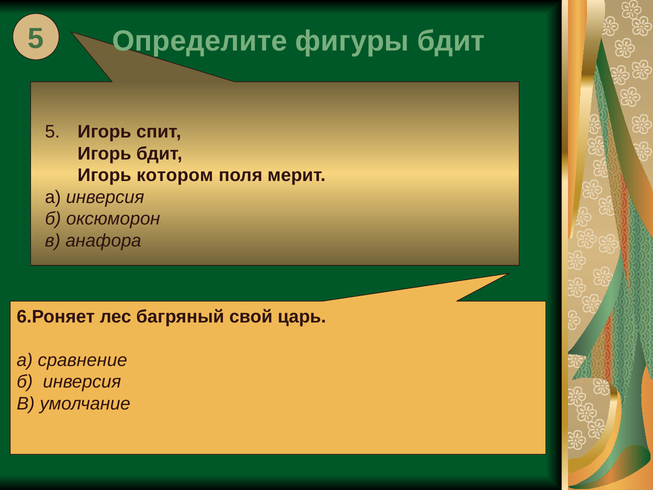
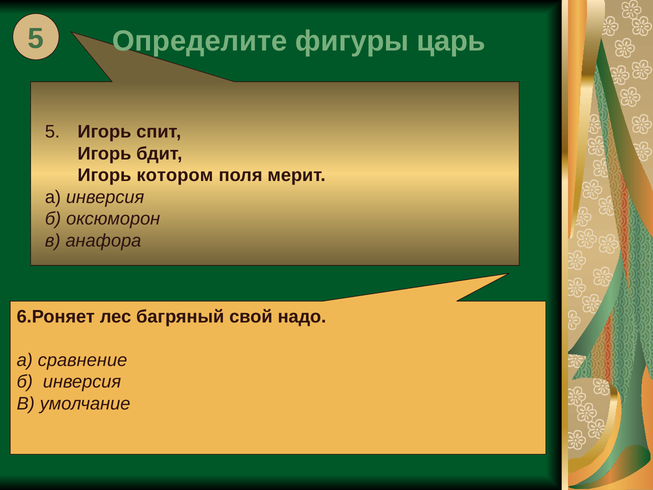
фигуры бдит: бдит -> царь
царь: царь -> надо
